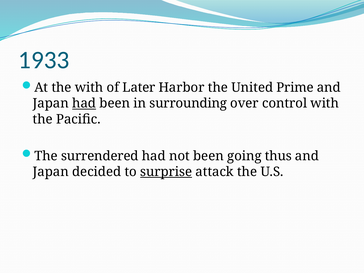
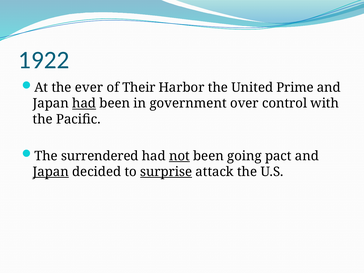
1933: 1933 -> 1922
the with: with -> ever
Later: Later -> Their
surrounding: surrounding -> government
not underline: none -> present
thus: thus -> pact
Japan at (51, 172) underline: none -> present
